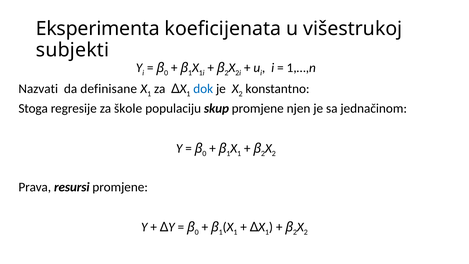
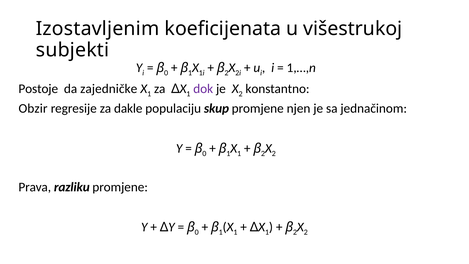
Eksperimenta: Eksperimenta -> Izostavljenim
Nazvati: Nazvati -> Postoje
definisane: definisane -> zajedničke
dok colour: blue -> purple
Stoga: Stoga -> Obzir
škole: škole -> dakle
resursi: resursi -> razliku
